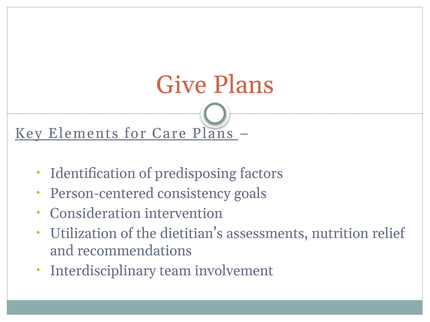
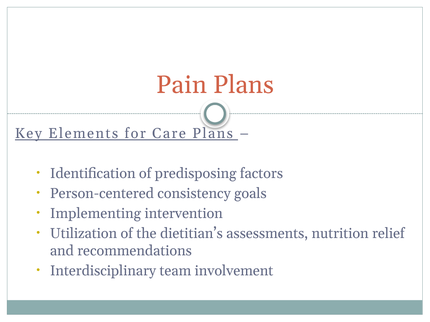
Give: Give -> Pain
Consideration: Consideration -> Implementing
